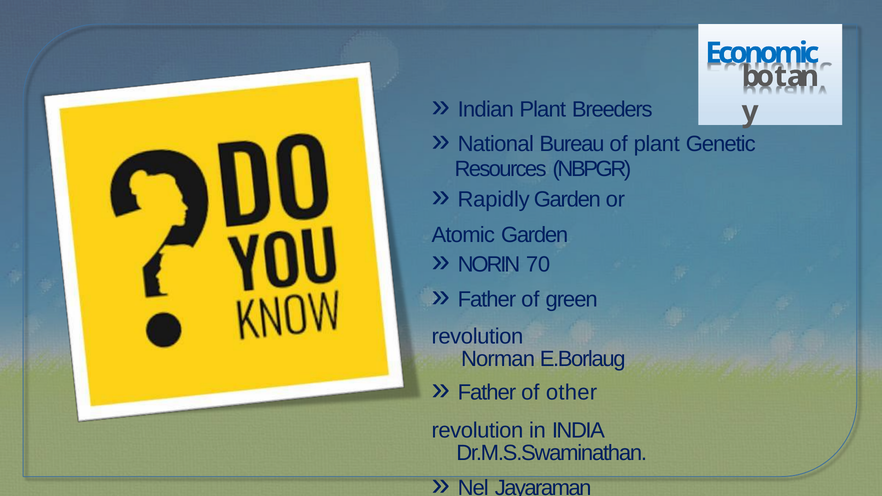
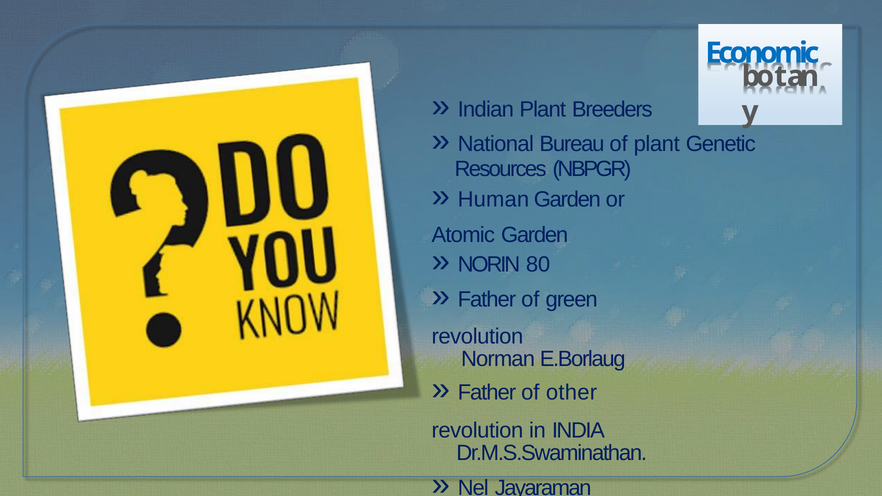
Rapidly: Rapidly -> Human
70: 70 -> 80
